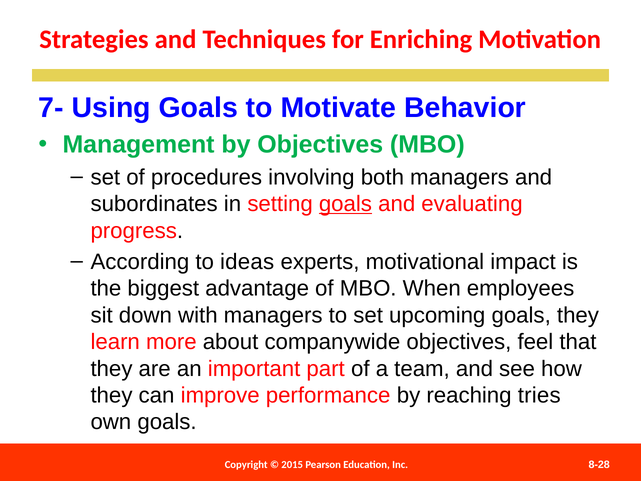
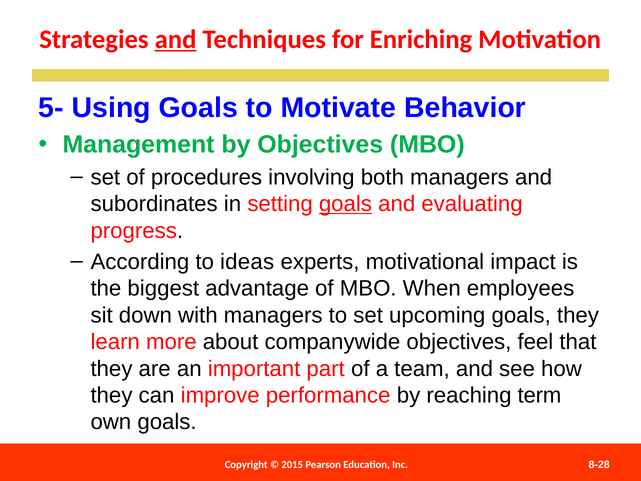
and at (176, 39) underline: none -> present
7-: 7- -> 5-
tries: tries -> term
